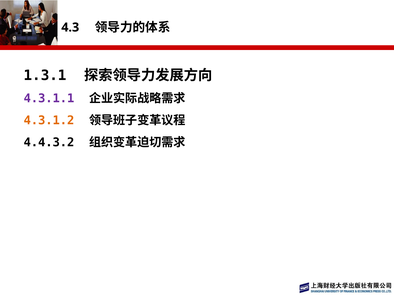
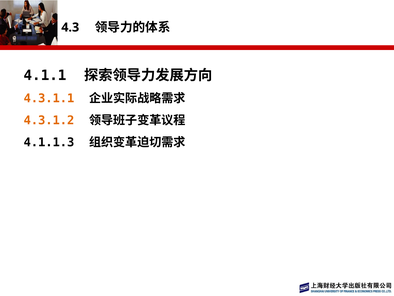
1.3.1: 1.3.1 -> 4.1.1
4.3.1.1 colour: purple -> orange
4.4.3.2: 4.4.3.2 -> 4.1.1.3
